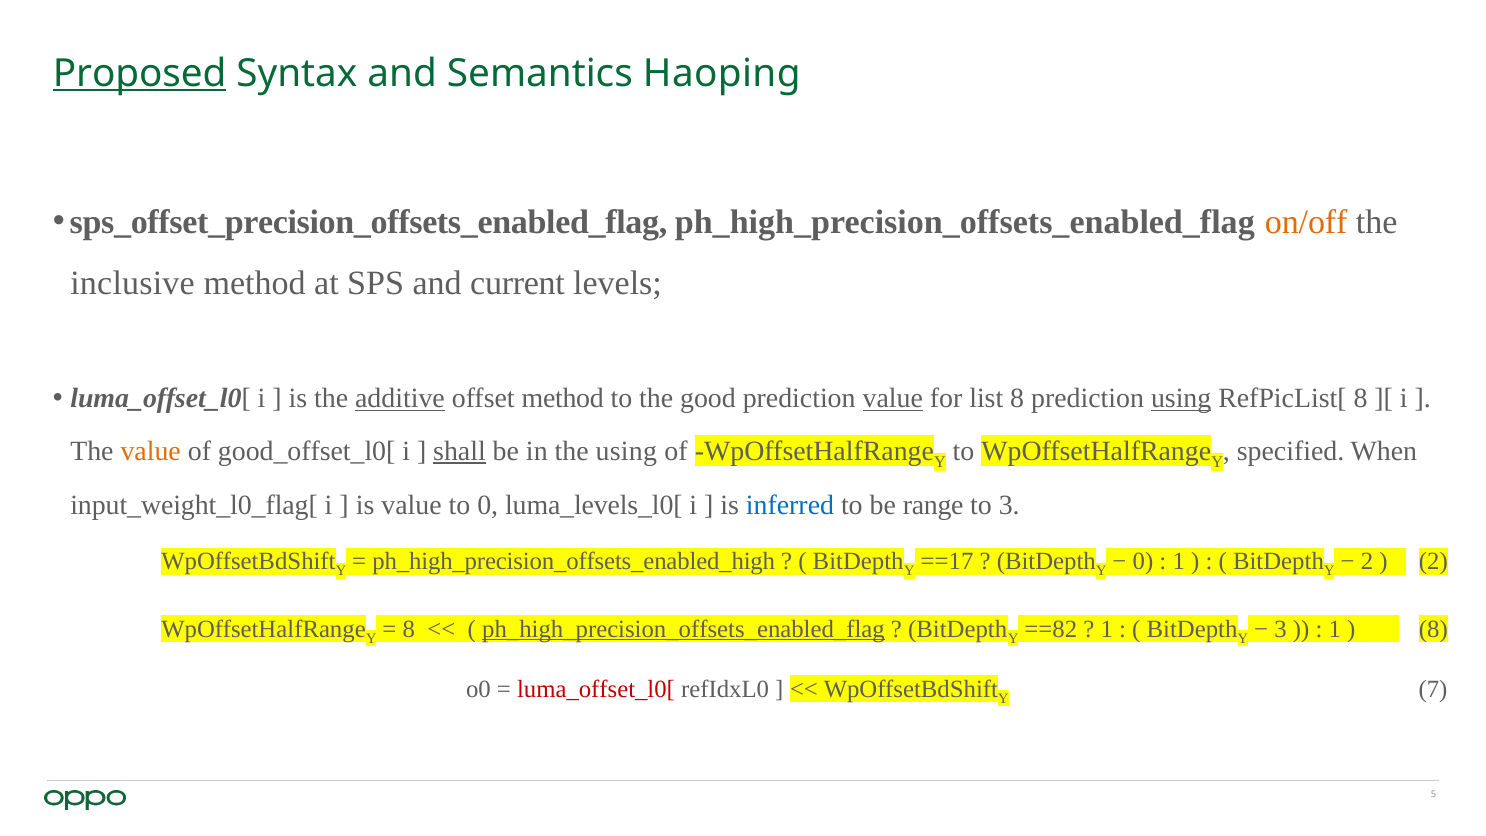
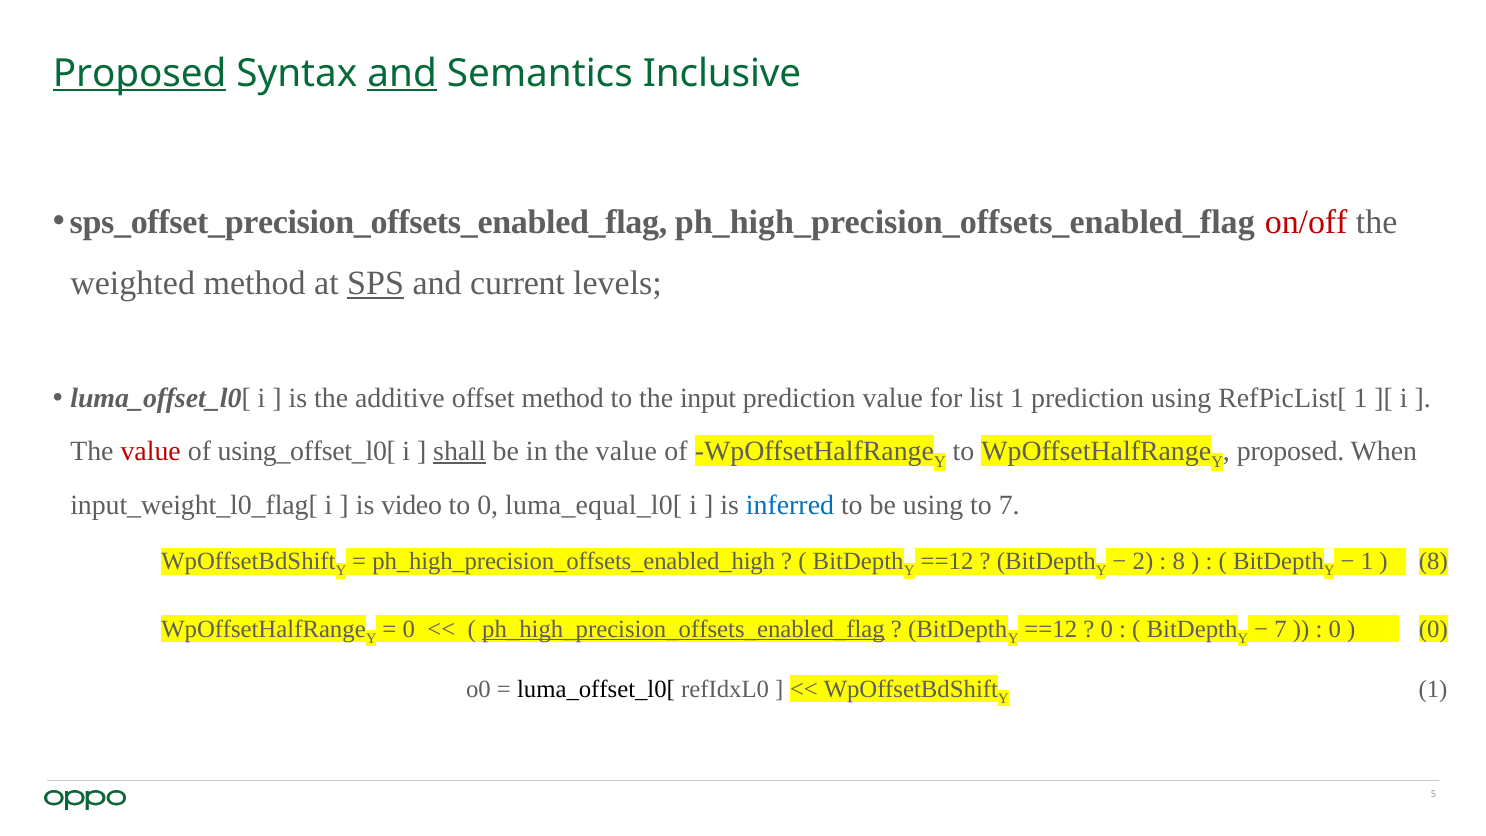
and at (402, 74) underline: none -> present
Haoping: Haoping -> Inclusive
on/off colour: orange -> red
inclusive: inclusive -> weighted
SPS underline: none -> present
additive underline: present -> none
good: good -> input
value at (893, 398) underline: present -> none
list 8: 8 -> 1
using at (1181, 398) underline: present -> none
RefPicList[ 8: 8 -> 1
value at (151, 451) colour: orange -> red
good_offset_l0[: good_offset_l0[ -> using_offset_l0[
in the using: using -> value
specified at (1291, 451): specified -> proposed
is value: value -> video
luma_levels_l0[: luma_levels_l0[ -> luma_equal_l0[
be range: range -> using
to 3: 3 -> 7
==17 at (947, 561): ==17 -> ==12
0 at (1143, 561): 0 -> 2
1 at (1179, 561): 1 -> 8
2 at (1367, 561): 2 -> 1
2 at (1433, 561): 2 -> 8
8 at (409, 629): 8 -> 0
==82 at (1051, 629): ==82 -> ==12
1 at (1107, 629): 1 -> 0
3 at (1281, 629): 3 -> 7
1 at (1335, 629): 1 -> 0
8 at (1433, 629): 8 -> 0
luma_offset_l0[ at (596, 689) colour: red -> black
7 at (1433, 689): 7 -> 1
